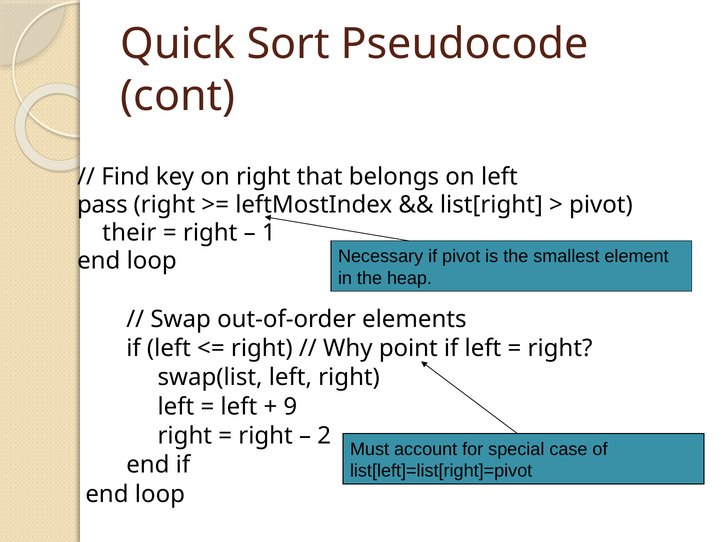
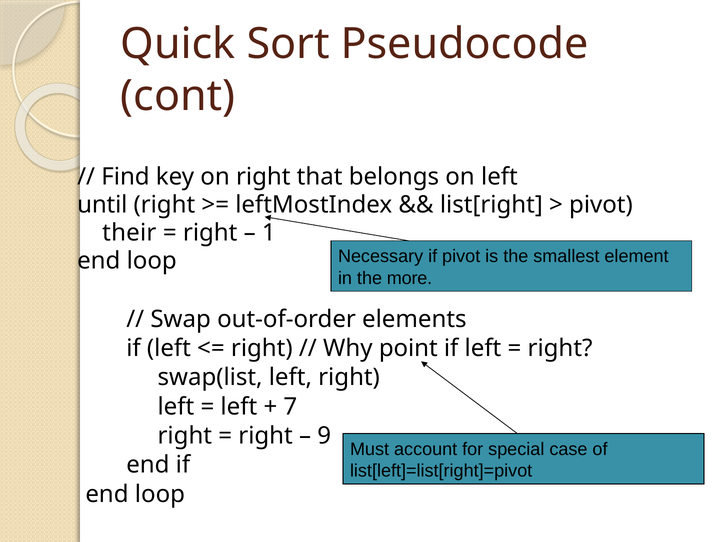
pass: pass -> until
heap: heap -> more
9: 9 -> 7
2: 2 -> 9
